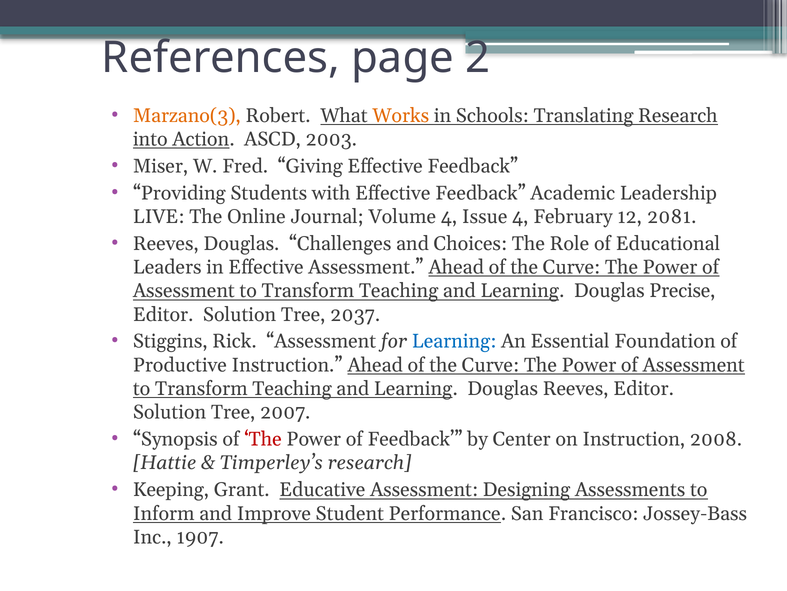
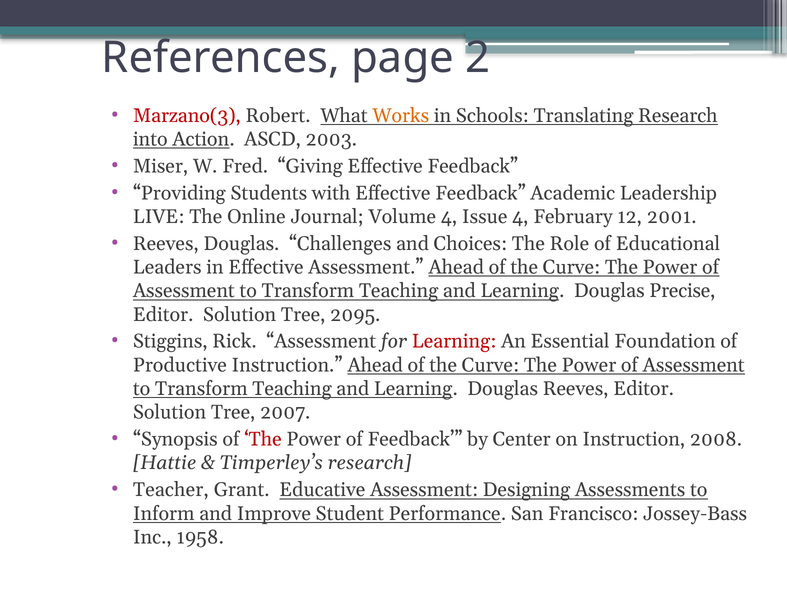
Marzano(3 colour: orange -> red
2081: 2081 -> 2001
2037: 2037 -> 2095
Learning at (454, 341) colour: blue -> red
Keeping: Keeping -> Teacher
1907: 1907 -> 1958
